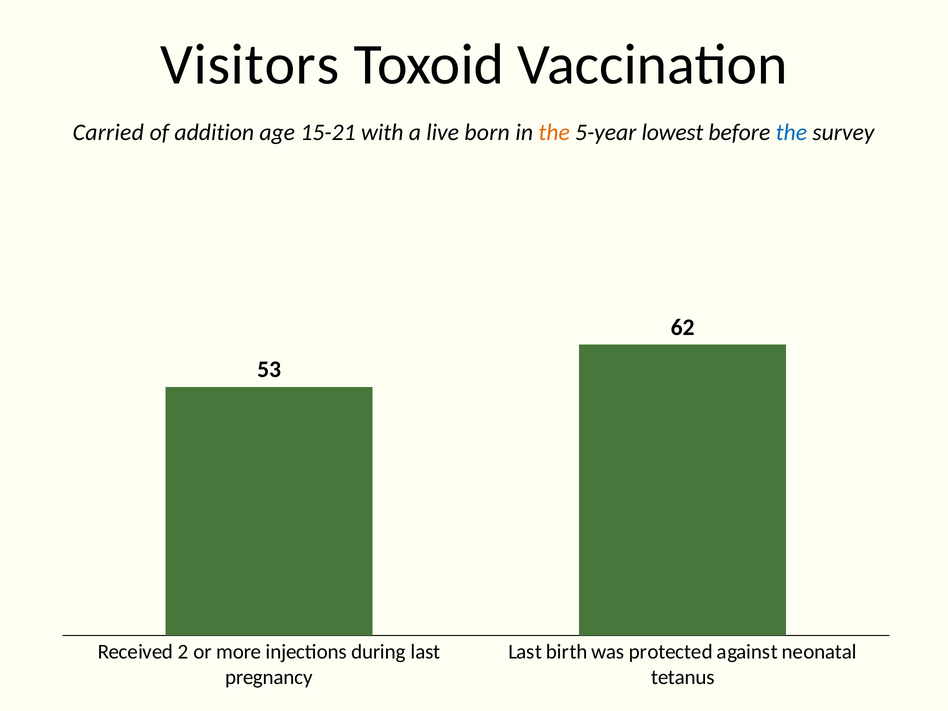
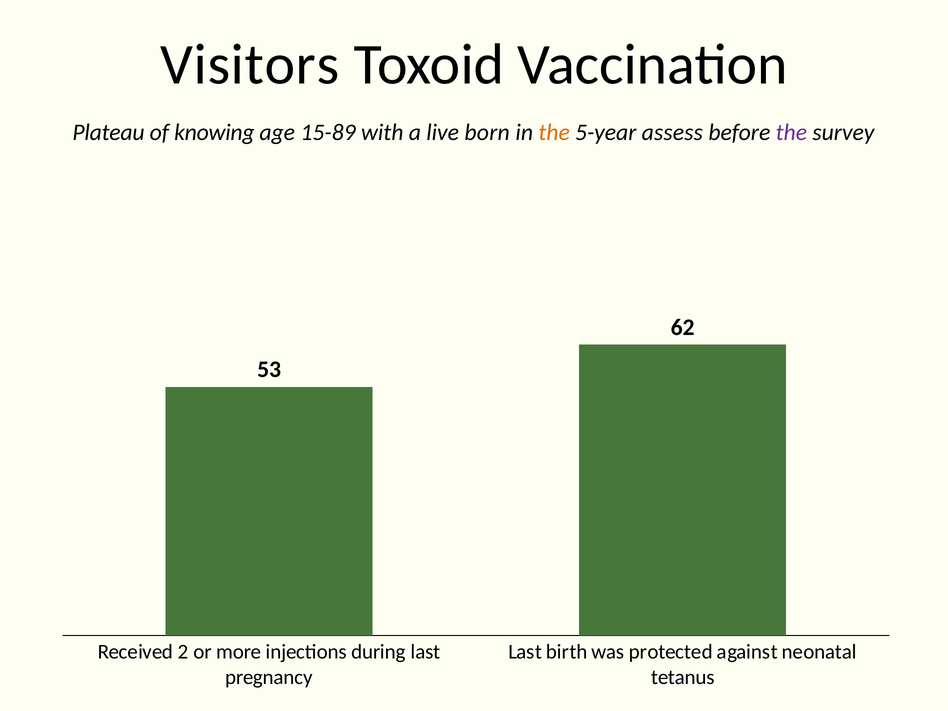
Carried: Carried -> Plateau
addition: addition -> knowing
15-21: 15-21 -> 15-89
lowest: lowest -> assess
the at (791, 133) colour: blue -> purple
